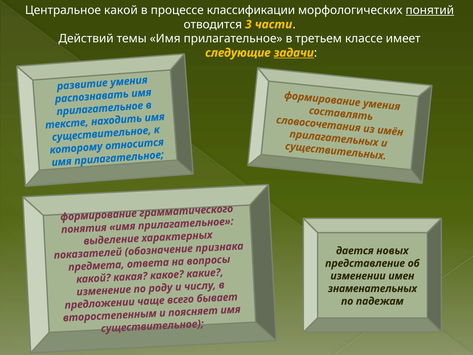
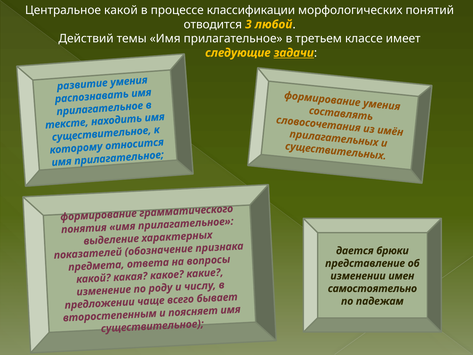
понятий underline: present -> none
части: части -> любой
новых: новых -> брюки
знаменательных: знаменательных -> самостоятельно
